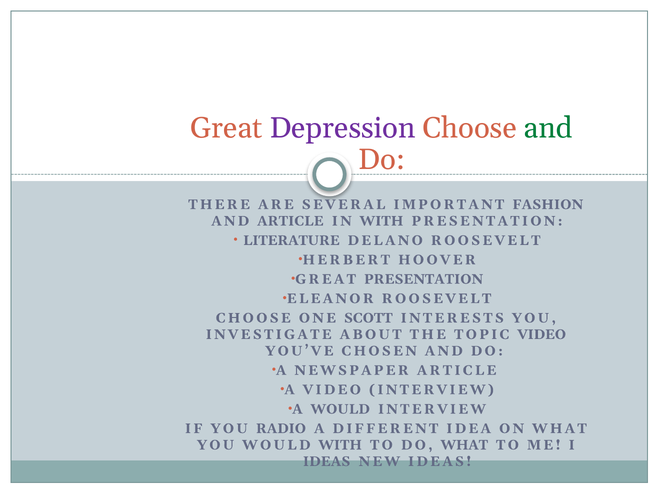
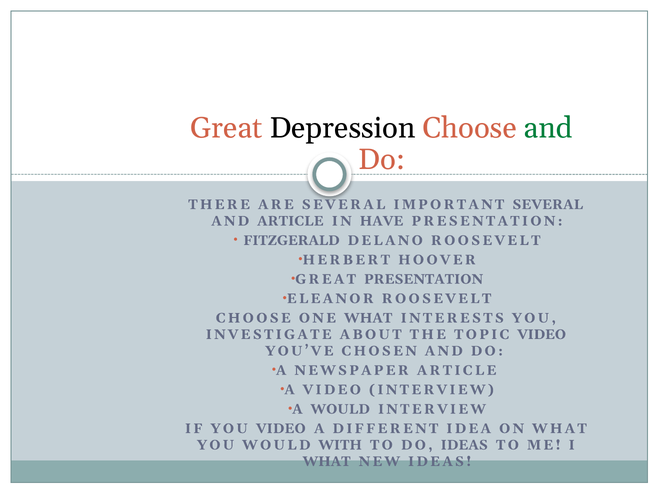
Depression colour: purple -> black
IMPORTANT FASHION: FASHION -> SEVERAL
IN WITH: WITH -> HAVE
LITERATURE: LITERATURE -> FITZGERALD
ONE SCOTT: SCOTT -> WHAT
YOU RADIO: RADIO -> VIDEO
DO WHAT: WHAT -> IDEAS
IDEAS at (327, 462): IDEAS -> WHAT
